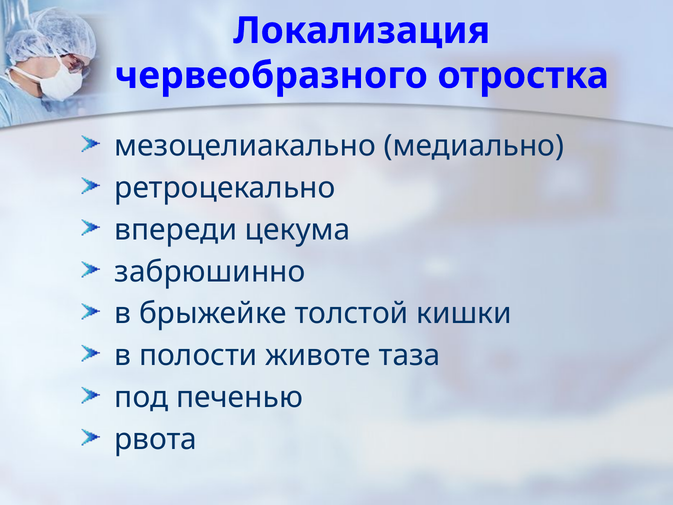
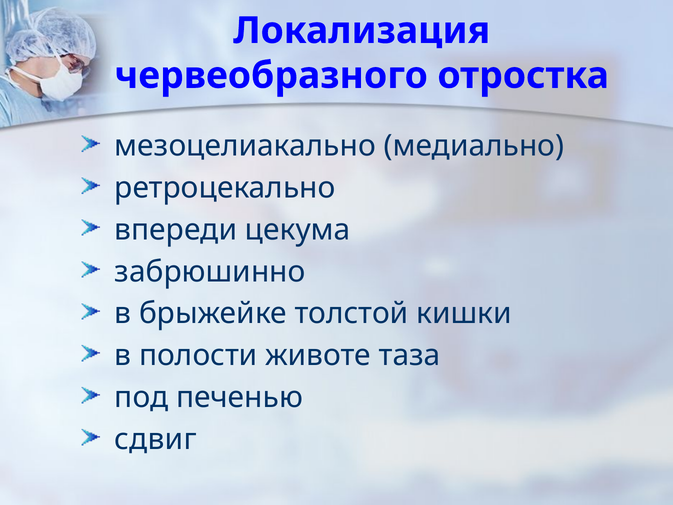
рвота: рвота -> сдвиг
